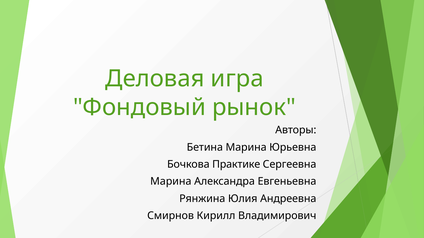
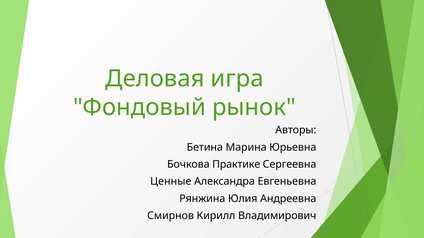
Марина at (171, 182): Марина -> Ценные
